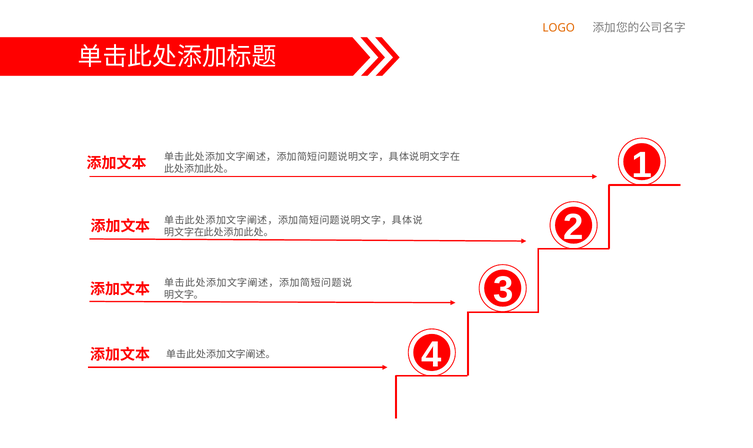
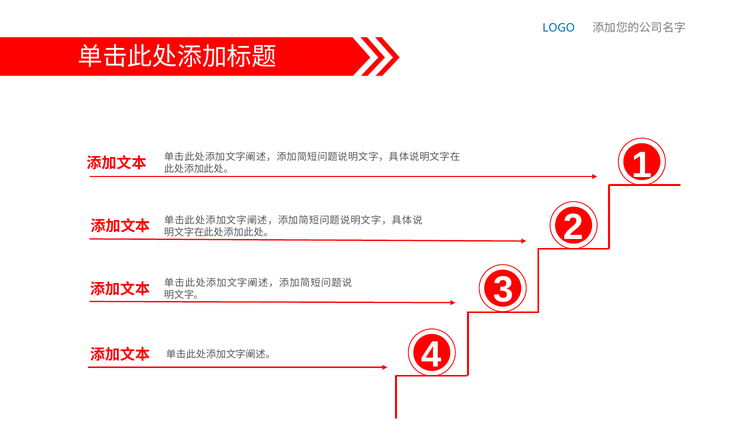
LOGO colour: orange -> blue
